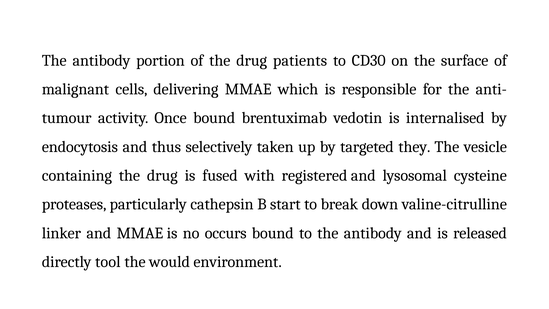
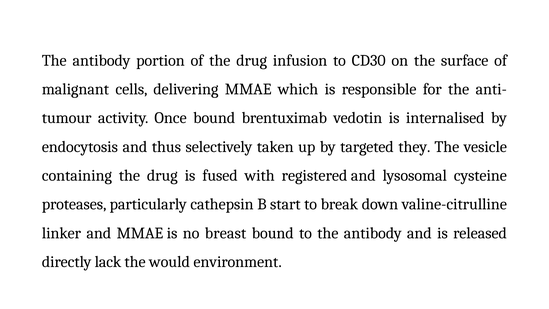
patients: patients -> infusion
occurs: occurs -> breast
tool: tool -> lack
